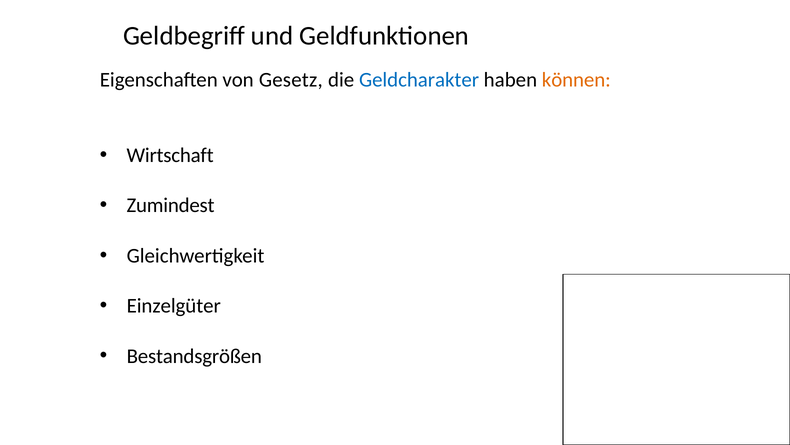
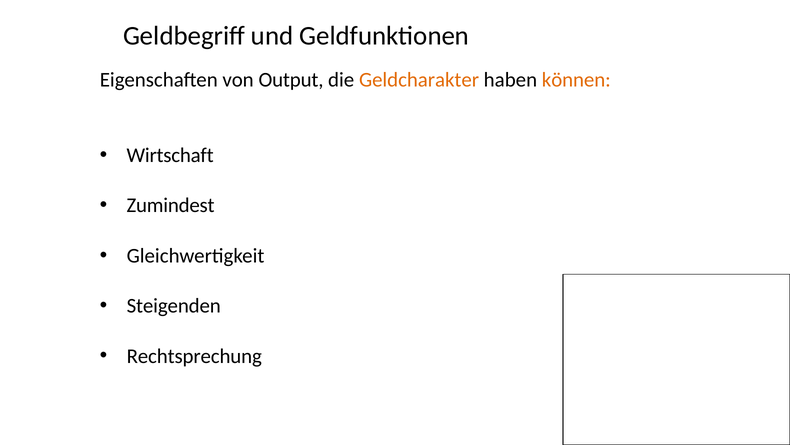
Gesetz: Gesetz -> Output
Geldcharakter colour: blue -> orange
Einzelgüter: Einzelgüter -> Steigenden
Bestandsgrößen: Bestandsgrößen -> Rechtsprechung
